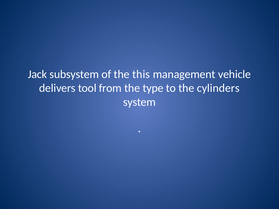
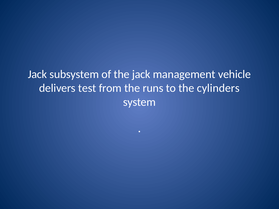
the this: this -> jack
tool: tool -> test
type: type -> runs
